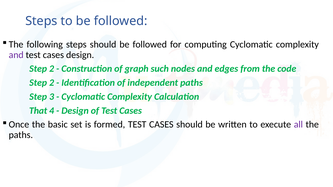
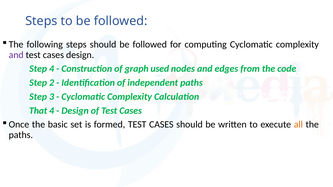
2 at (52, 69): 2 -> 4
such: such -> used
all colour: purple -> orange
